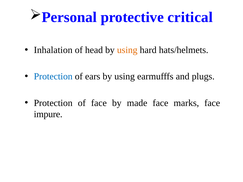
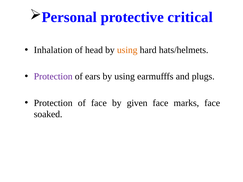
Protection at (53, 77) colour: blue -> purple
made: made -> given
impure: impure -> soaked
